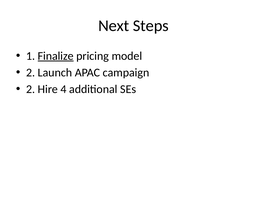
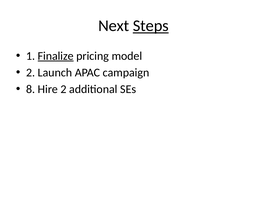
Steps underline: none -> present
2 at (31, 89): 2 -> 8
Hire 4: 4 -> 2
